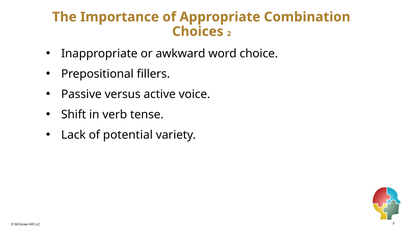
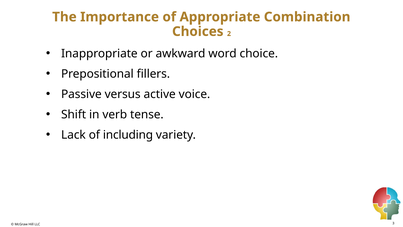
potential: potential -> including
